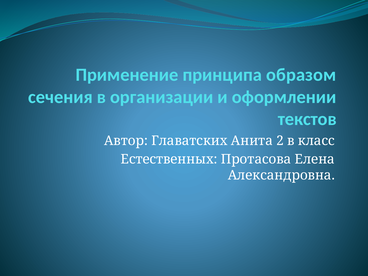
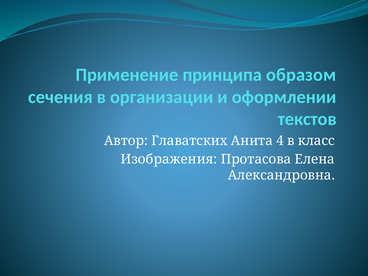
2: 2 -> 4
Естественных: Естественных -> Изображения
